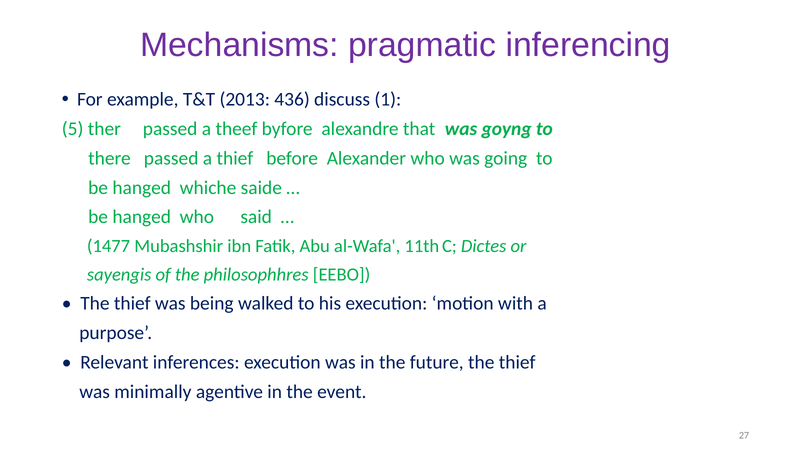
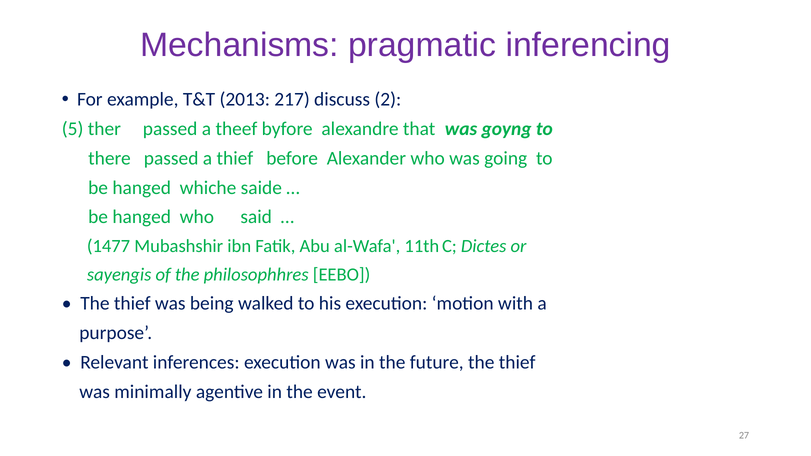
436: 436 -> 217
1: 1 -> 2
